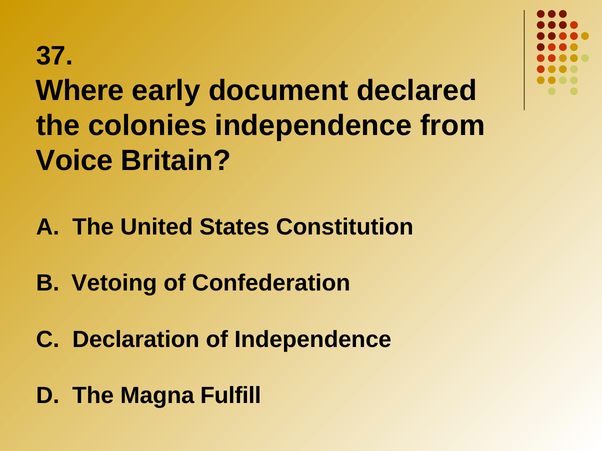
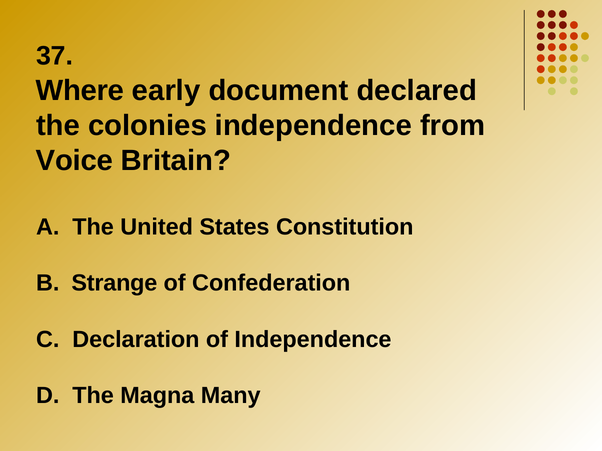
Vetoing: Vetoing -> Strange
Fulfill: Fulfill -> Many
